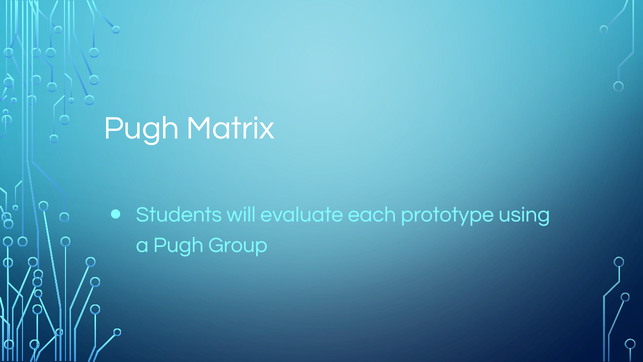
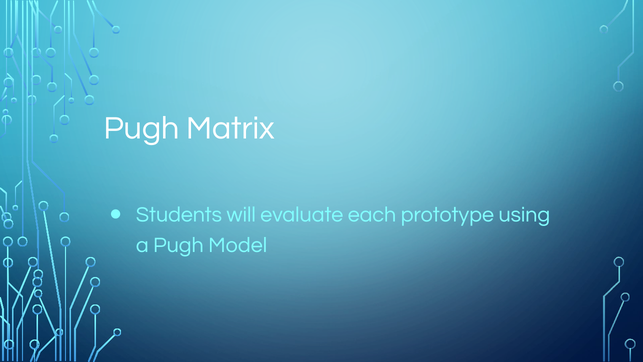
Group: Group -> Model
